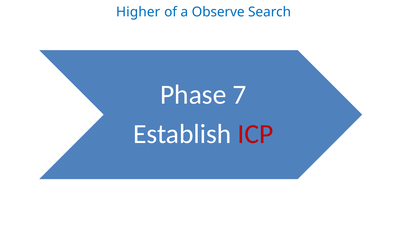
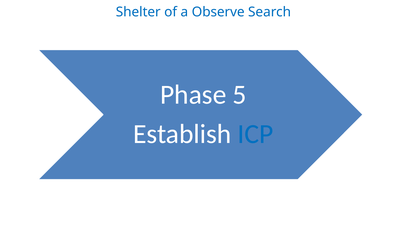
Higher: Higher -> Shelter
7: 7 -> 5
ICP colour: red -> blue
